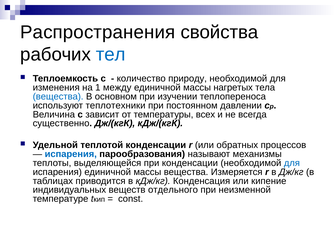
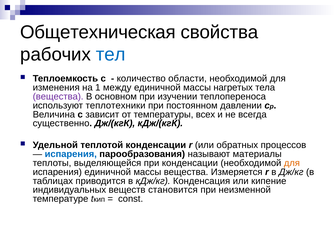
Распространения: Распространения -> Общетехническая
природу: природу -> области
вещества at (58, 97) colour: blue -> purple
механизмы: механизмы -> материалы
для at (292, 163) colour: blue -> orange
отдельного: отдельного -> становится
